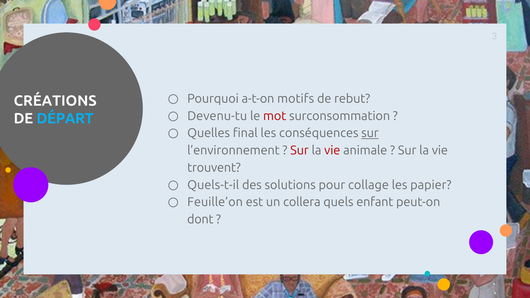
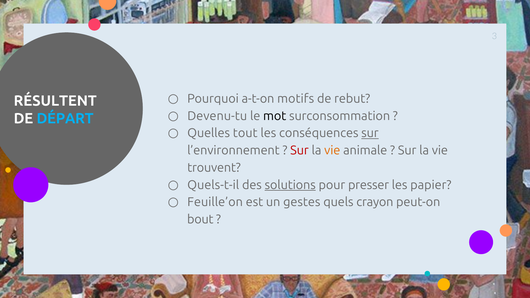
CRÉATIONS: CRÉATIONS -> RÉSULTENT
mot colour: red -> black
final: final -> tout
vie at (332, 151) colour: red -> orange
solutions underline: none -> present
collage: collage -> presser
collera: collera -> gestes
enfant: enfant -> crayon
dont: dont -> bout
